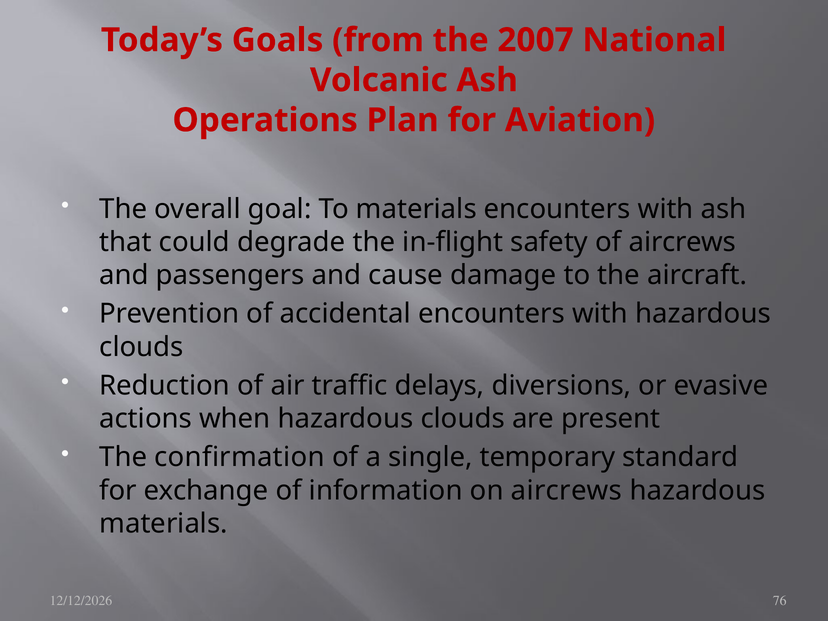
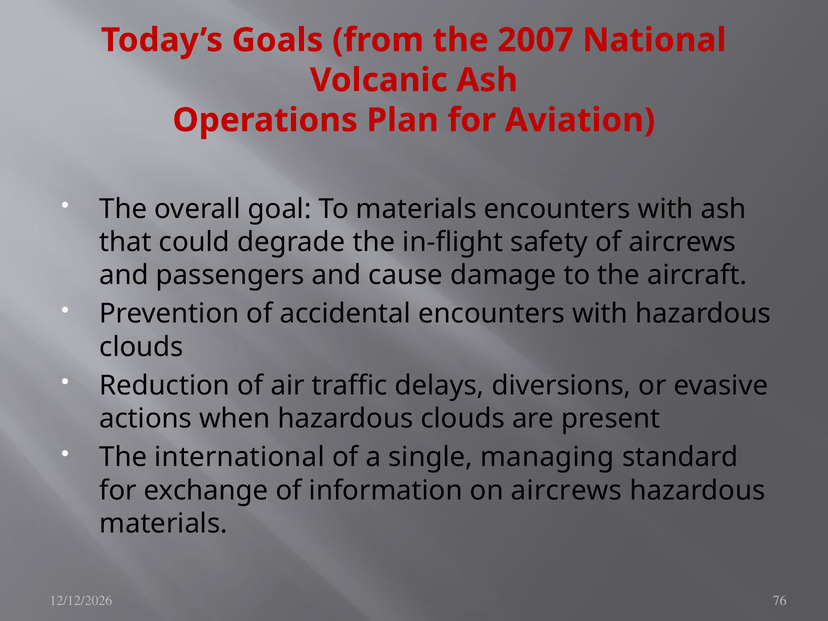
confirmation: confirmation -> international
temporary: temporary -> managing
